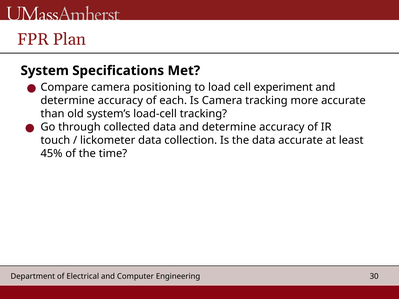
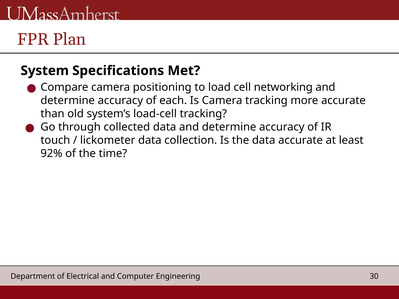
experiment: experiment -> networking
45%: 45% -> 92%
